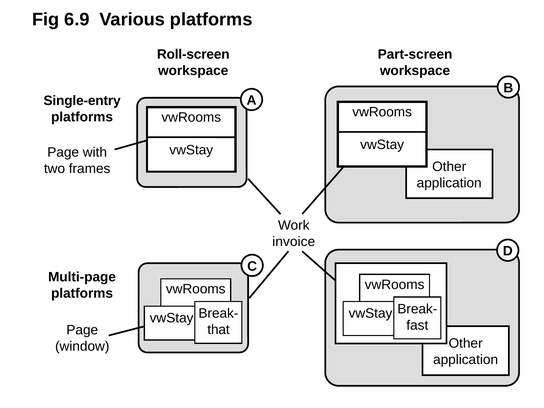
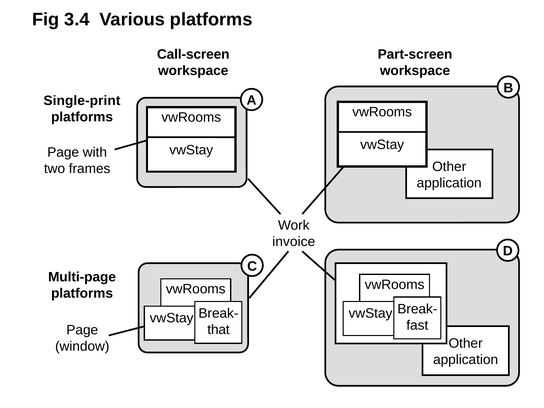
6.9: 6.9 -> 3.4
Roll-screen: Roll-screen -> Call-screen
Single-entry: Single-entry -> Single-print
